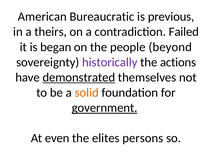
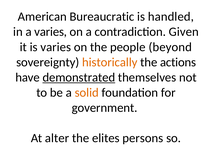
previous: previous -> handled
a theirs: theirs -> varies
Failed: Failed -> Given
is began: began -> varies
historically colour: purple -> orange
government underline: present -> none
even: even -> alter
